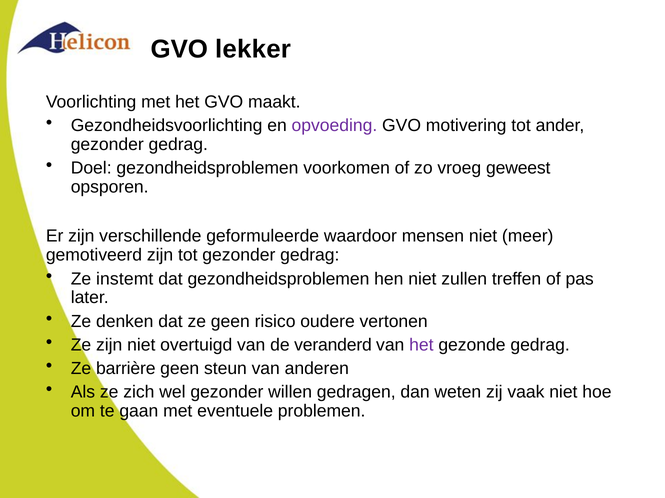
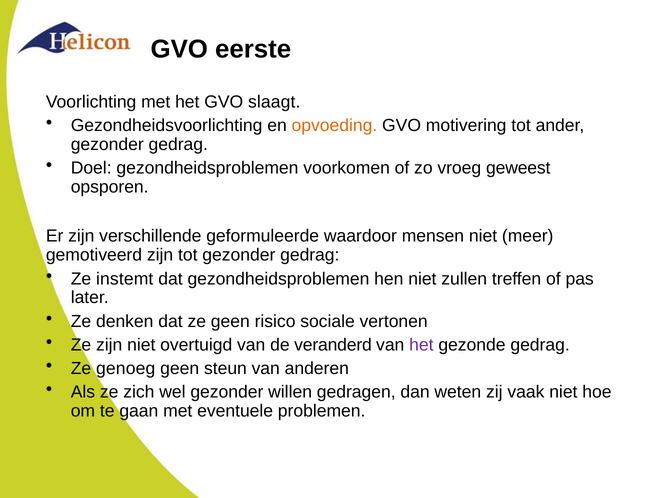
lekker: lekker -> eerste
maakt: maakt -> slaagt
opvoeding colour: purple -> orange
oudere: oudere -> sociale
barrière: barrière -> genoeg
